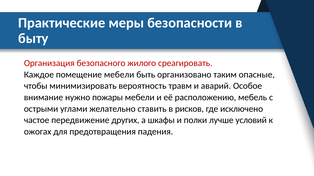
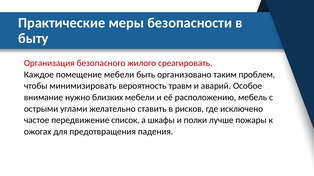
опасные: опасные -> проблем
пожары: пожары -> близких
других: других -> список
условий: условий -> пожары
